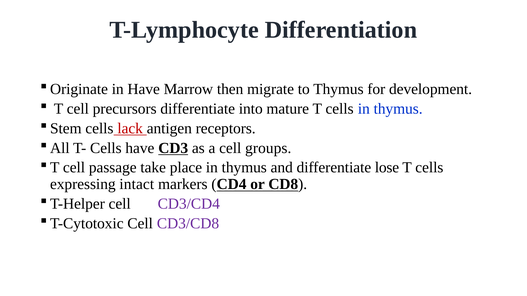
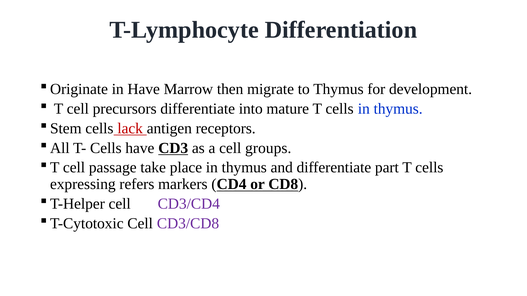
lose: lose -> part
intact: intact -> refers
